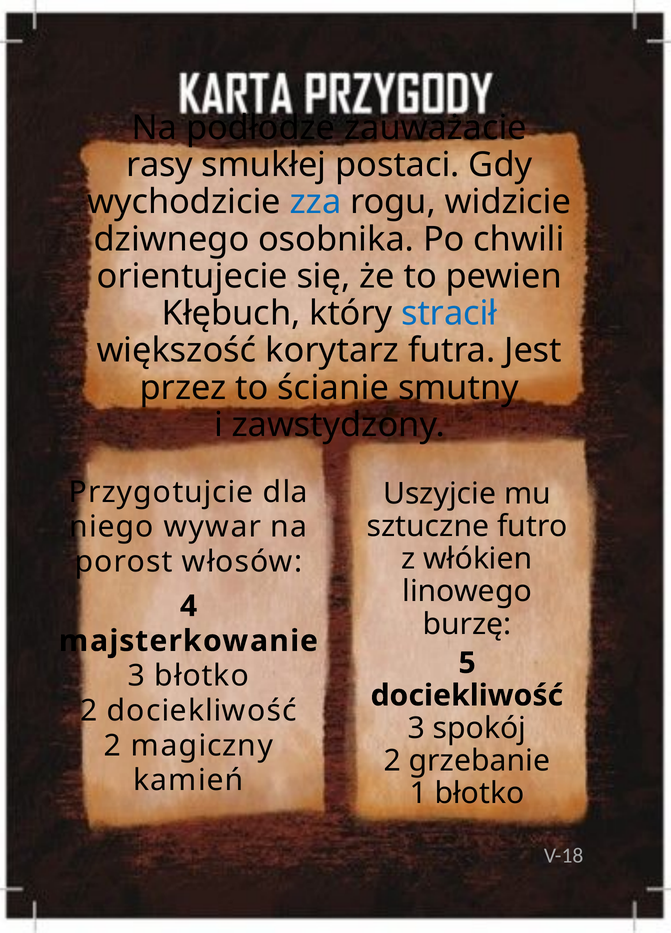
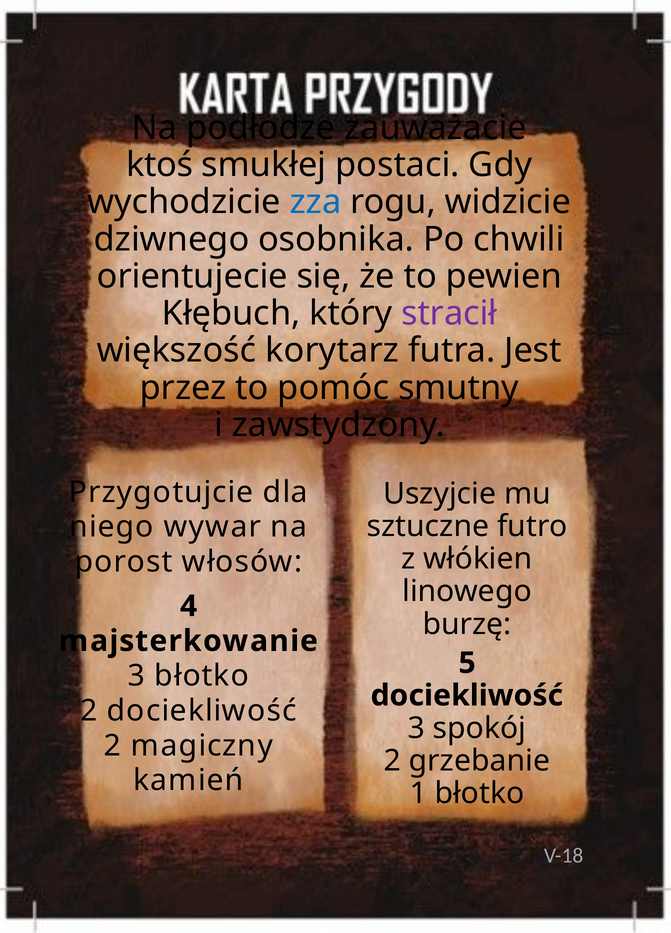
rasy: rasy -> ktoś
stracił colour: blue -> purple
ścianie: ścianie -> pomóc
